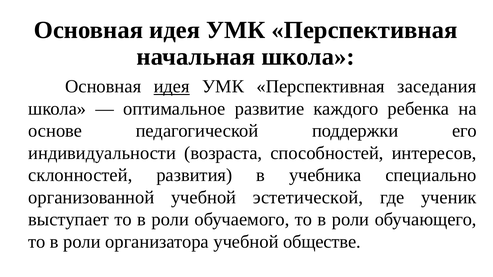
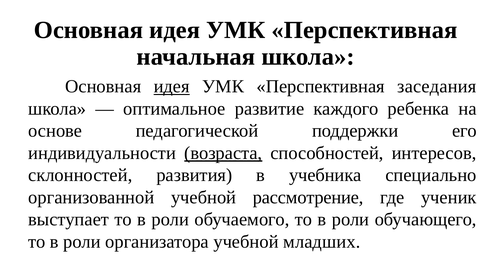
возраста underline: none -> present
эстетической: эстетической -> рассмотрение
обществе: обществе -> младших
